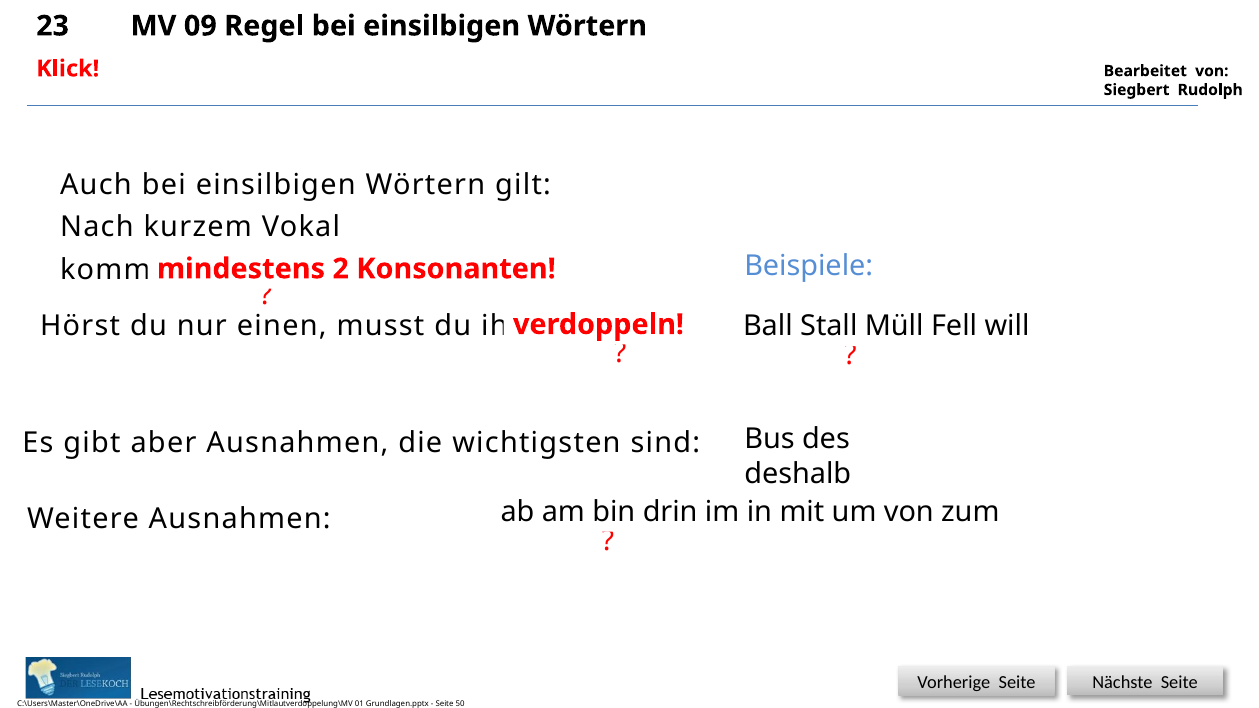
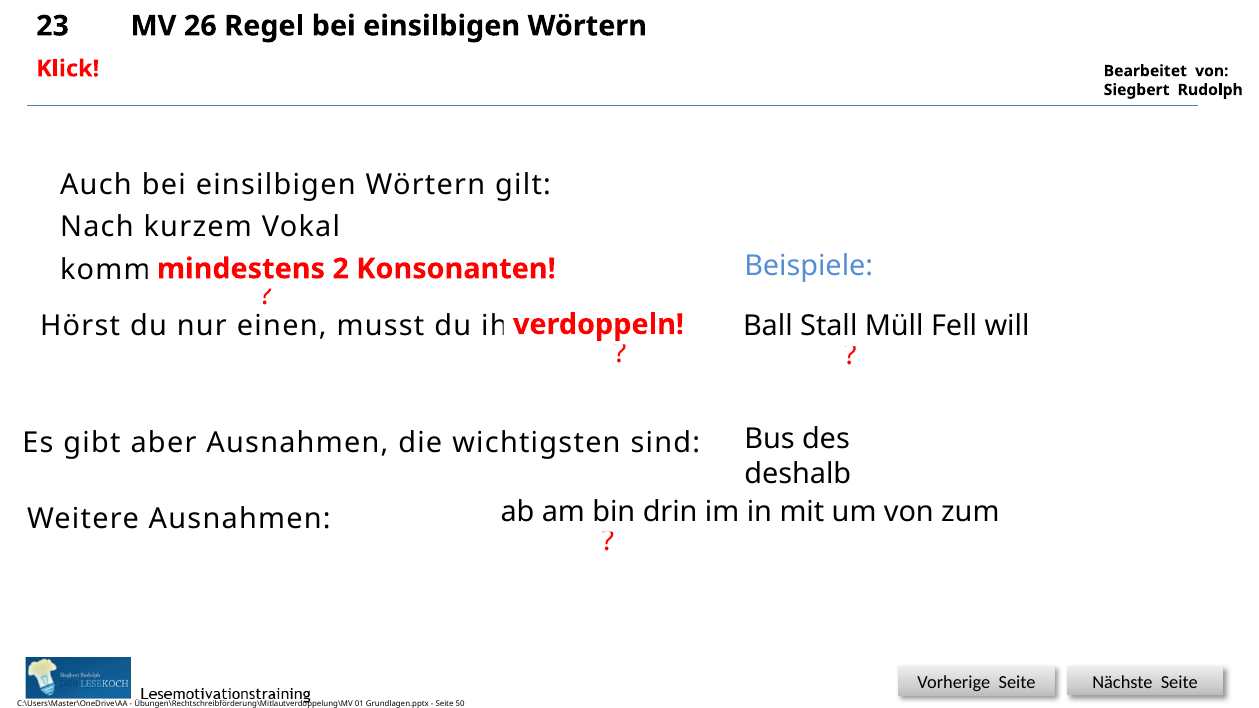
09: 09 -> 26
